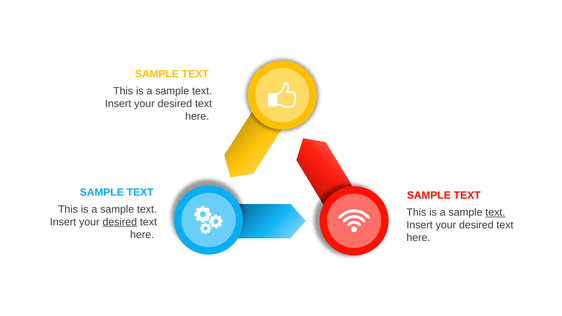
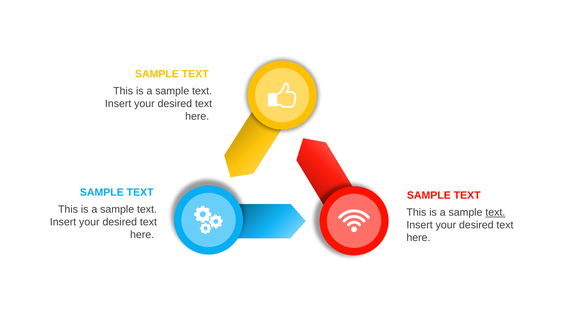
desired at (120, 222) underline: present -> none
